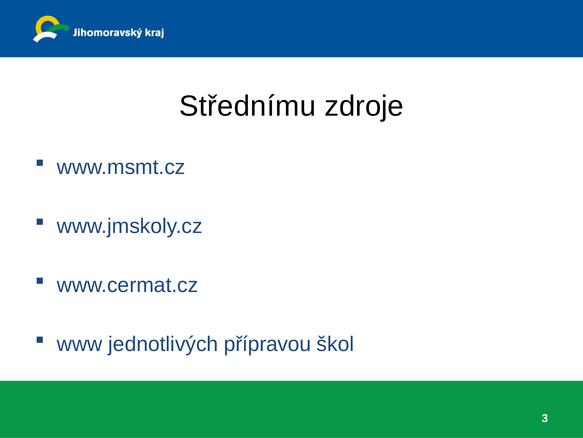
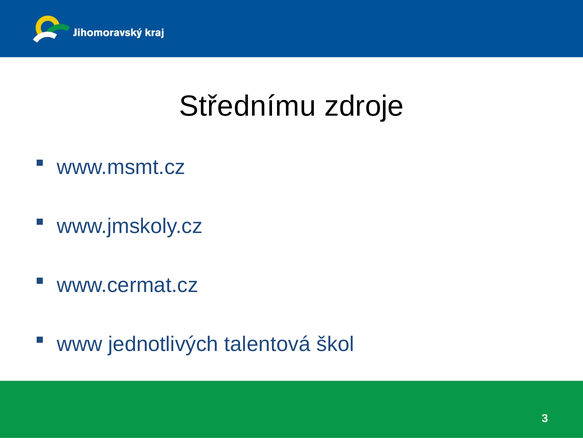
přípravou: přípravou -> talentová
